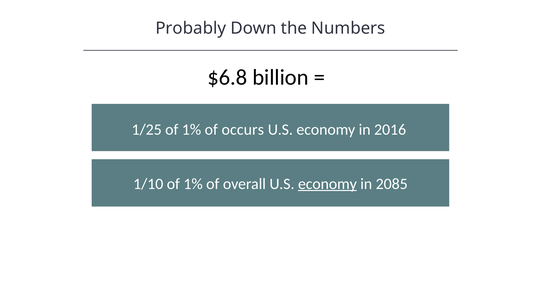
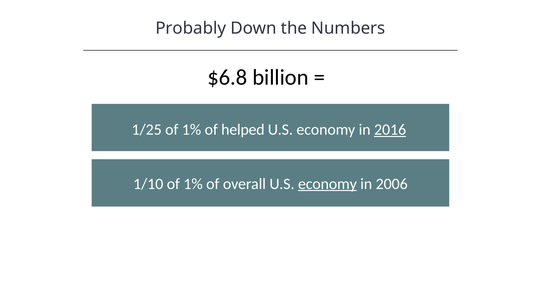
occurs: occurs -> helped
2016 underline: none -> present
2085: 2085 -> 2006
